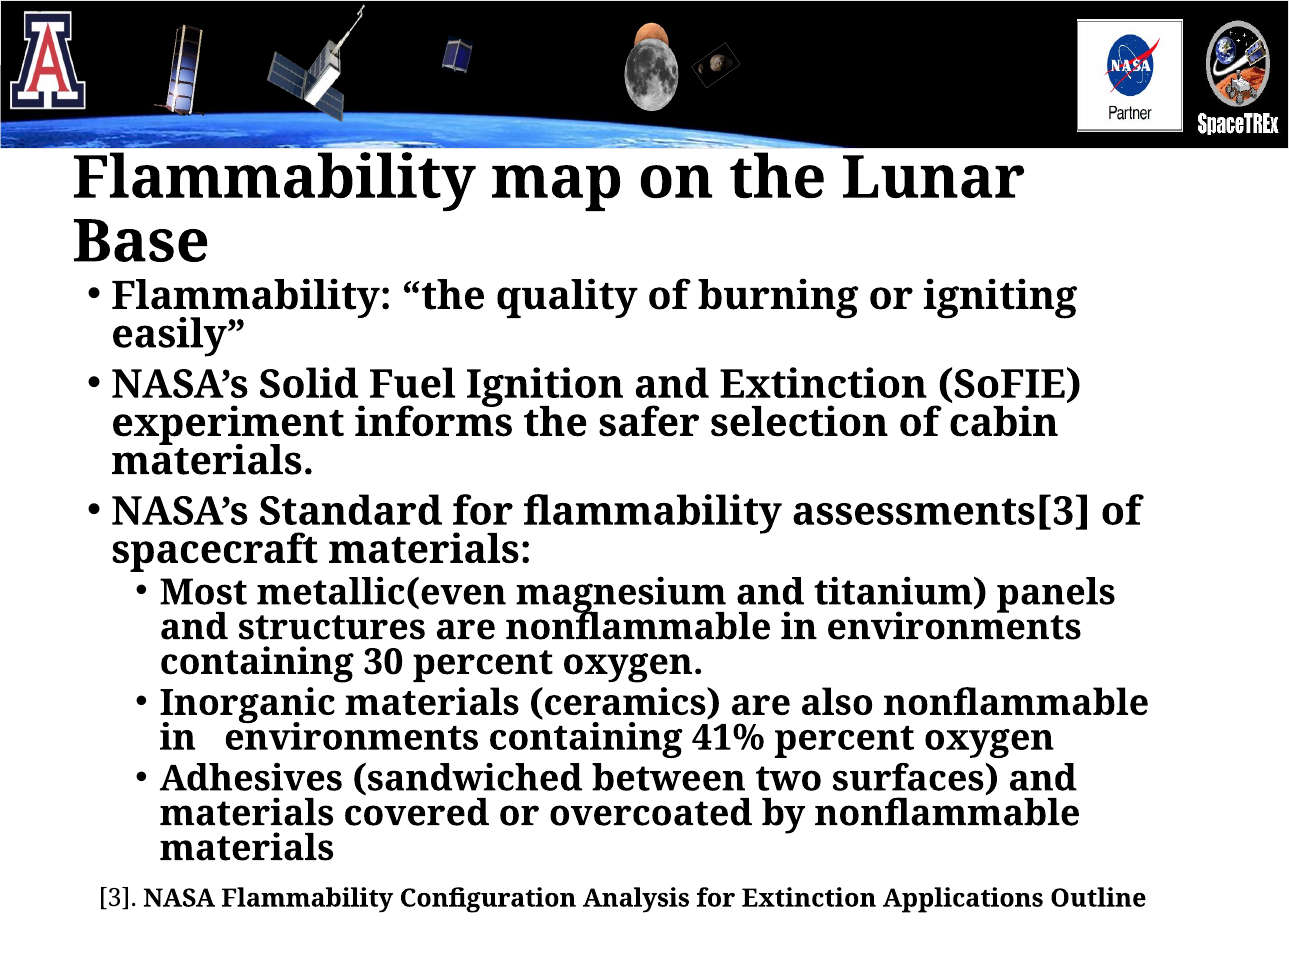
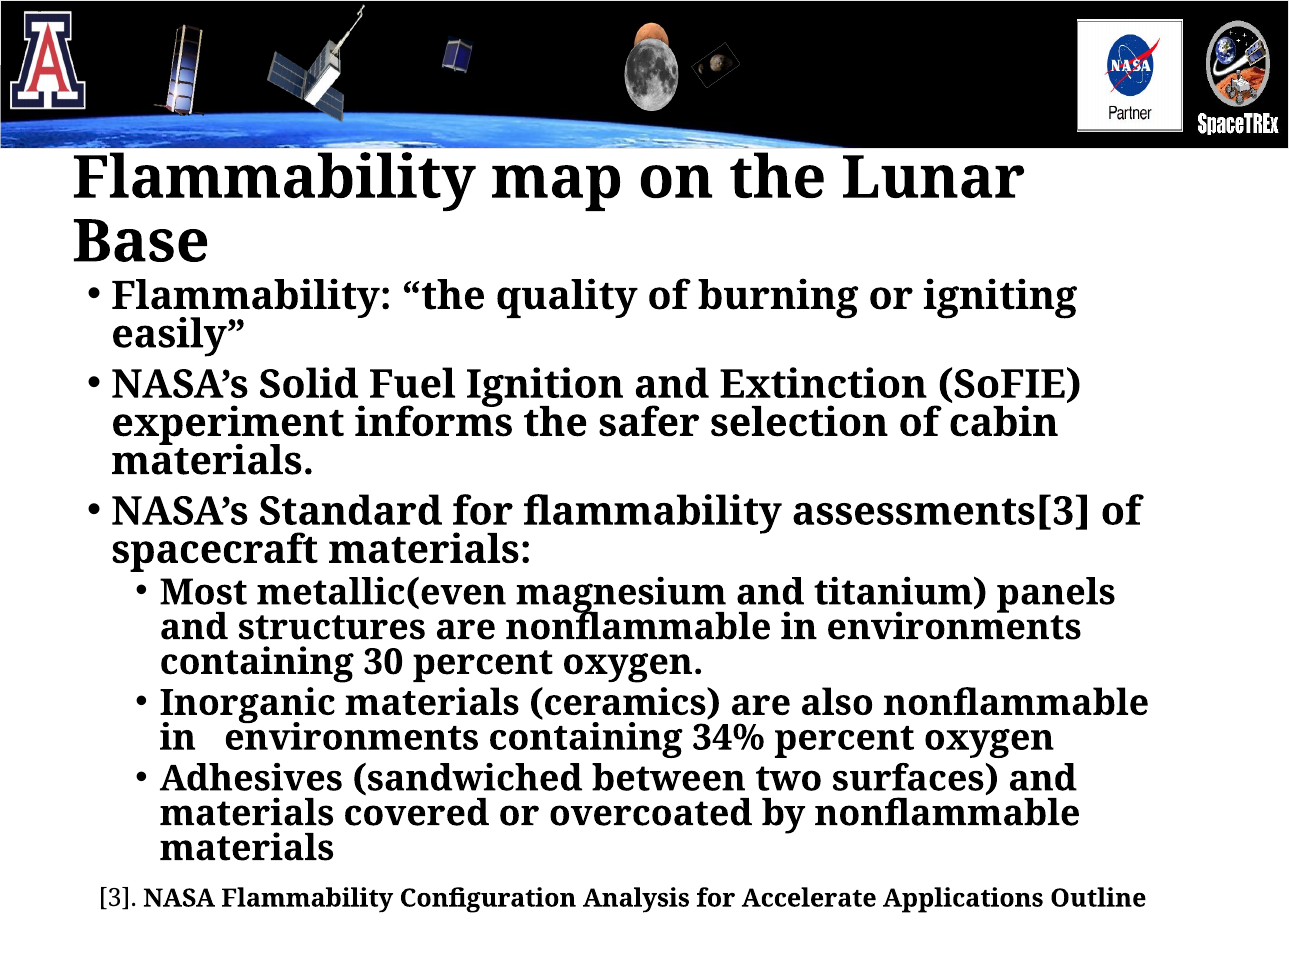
41%: 41% -> 34%
for Extinction: Extinction -> Accelerate
